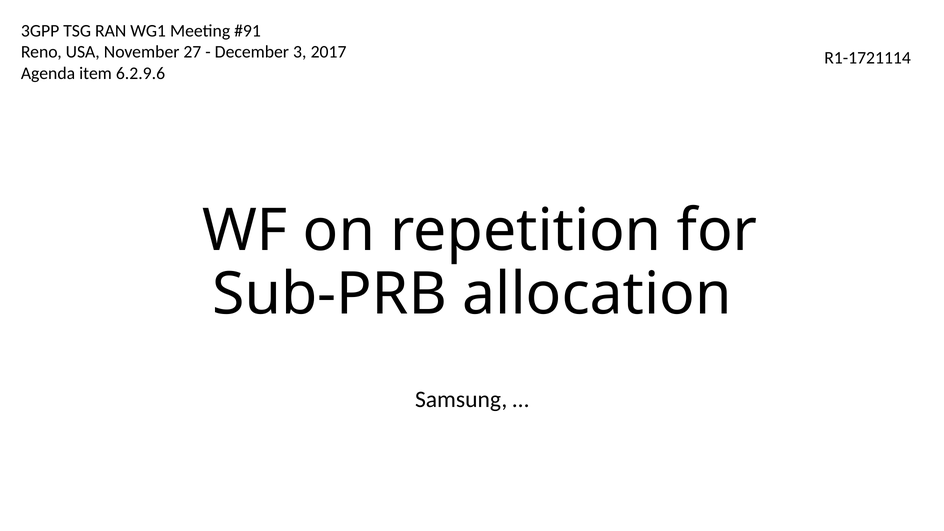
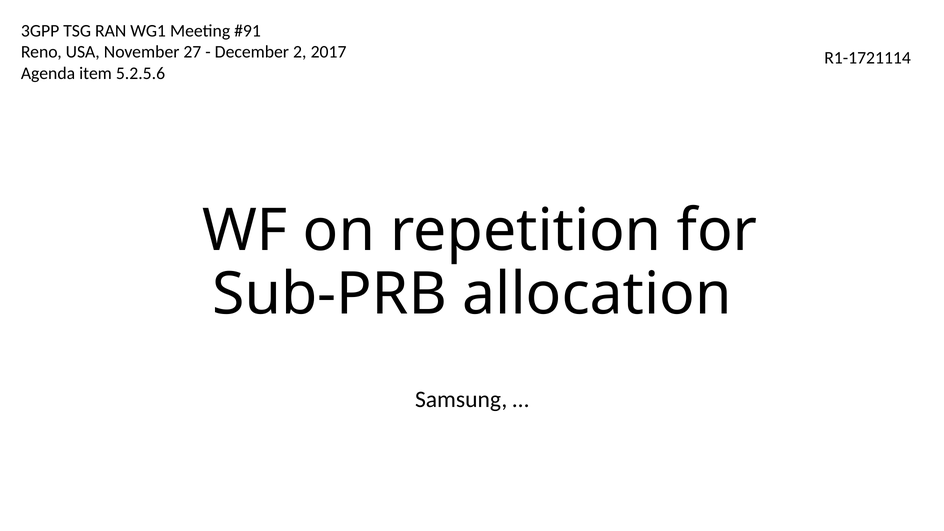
3: 3 -> 2
6.2.9.6: 6.2.9.6 -> 5.2.5.6
